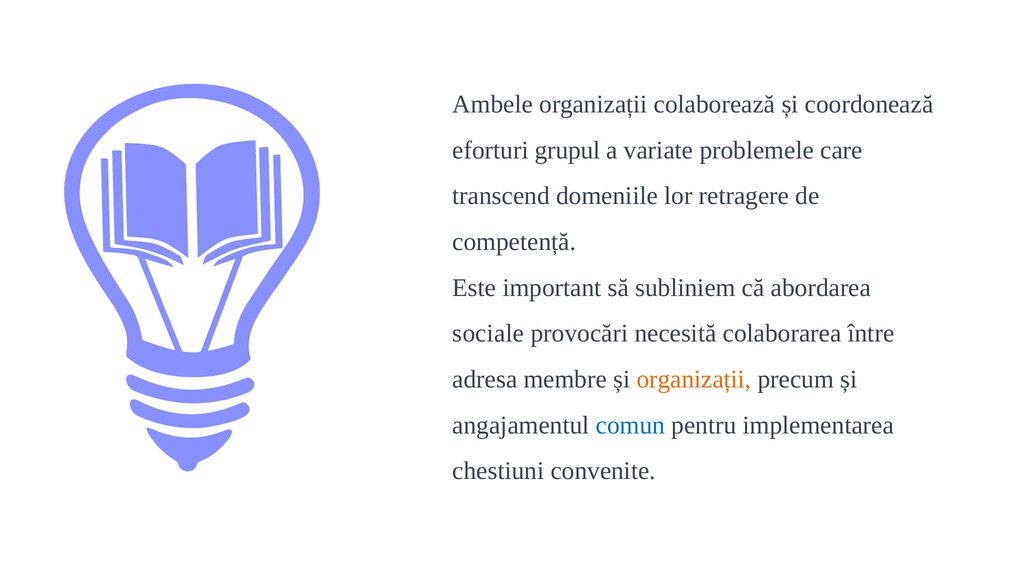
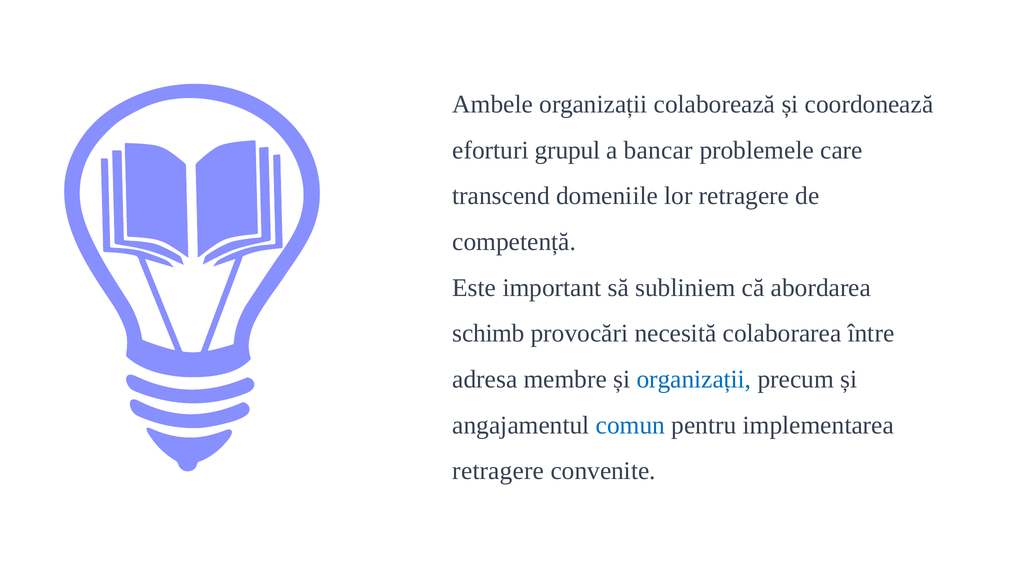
variate: variate -> bancar
sociale: sociale -> schimb
organizații at (694, 379) colour: orange -> blue
chestiuni at (498, 471): chestiuni -> retragere
